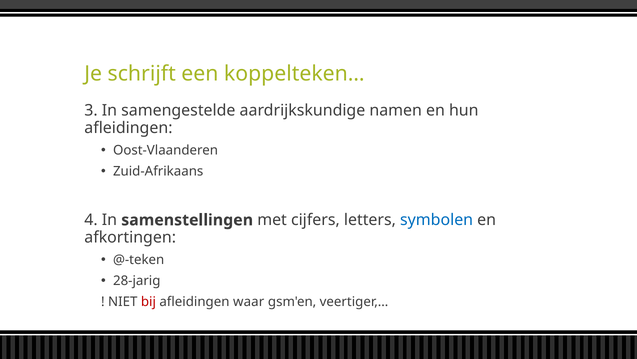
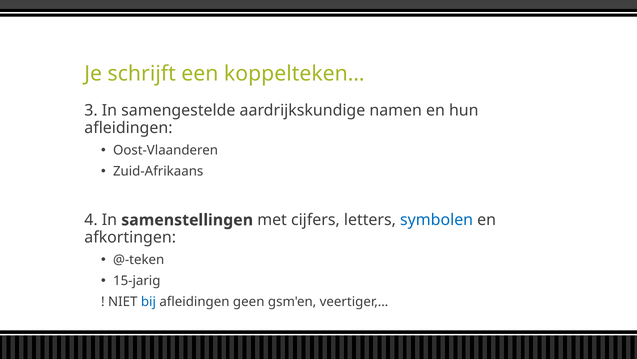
28-jarig: 28-jarig -> 15-jarig
bij colour: red -> blue
waar: waar -> geen
